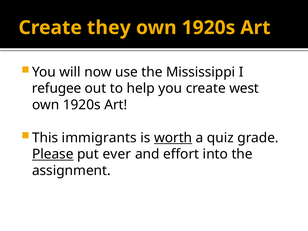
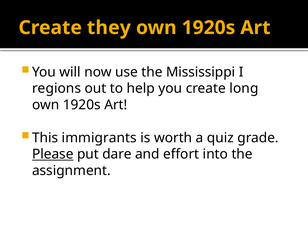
refugee: refugee -> regions
west: west -> long
worth underline: present -> none
ever: ever -> dare
